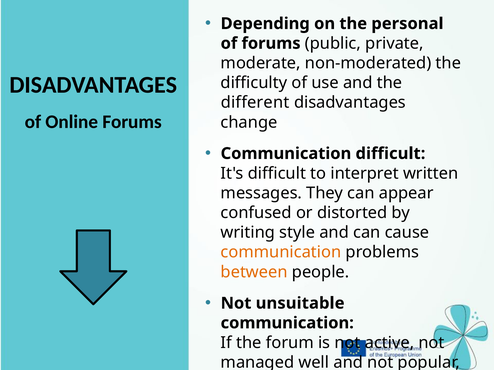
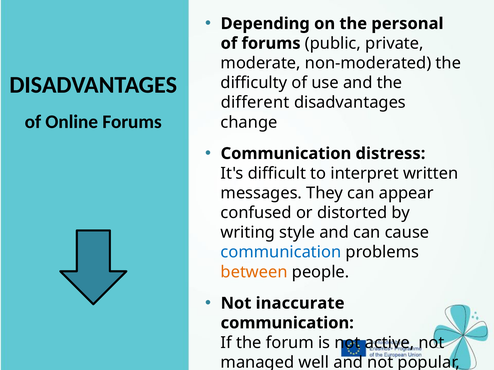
Communication difficult: difficult -> distress
communication at (281, 253) colour: orange -> blue
unsuitable: unsuitable -> inaccurate
